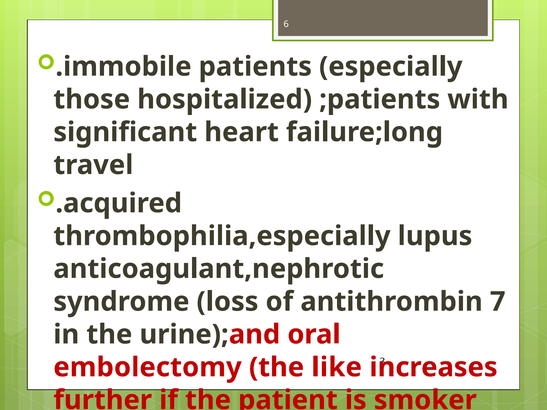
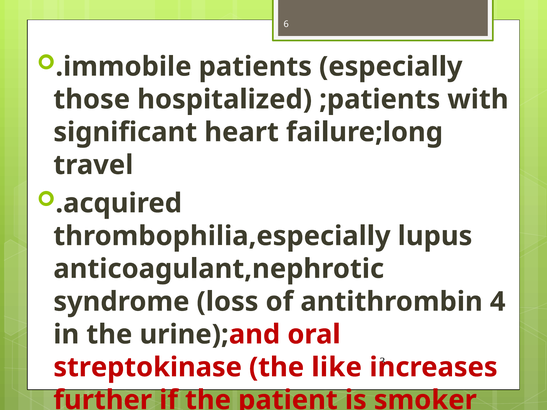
7: 7 -> 4
embolectomy: embolectomy -> streptokinase
